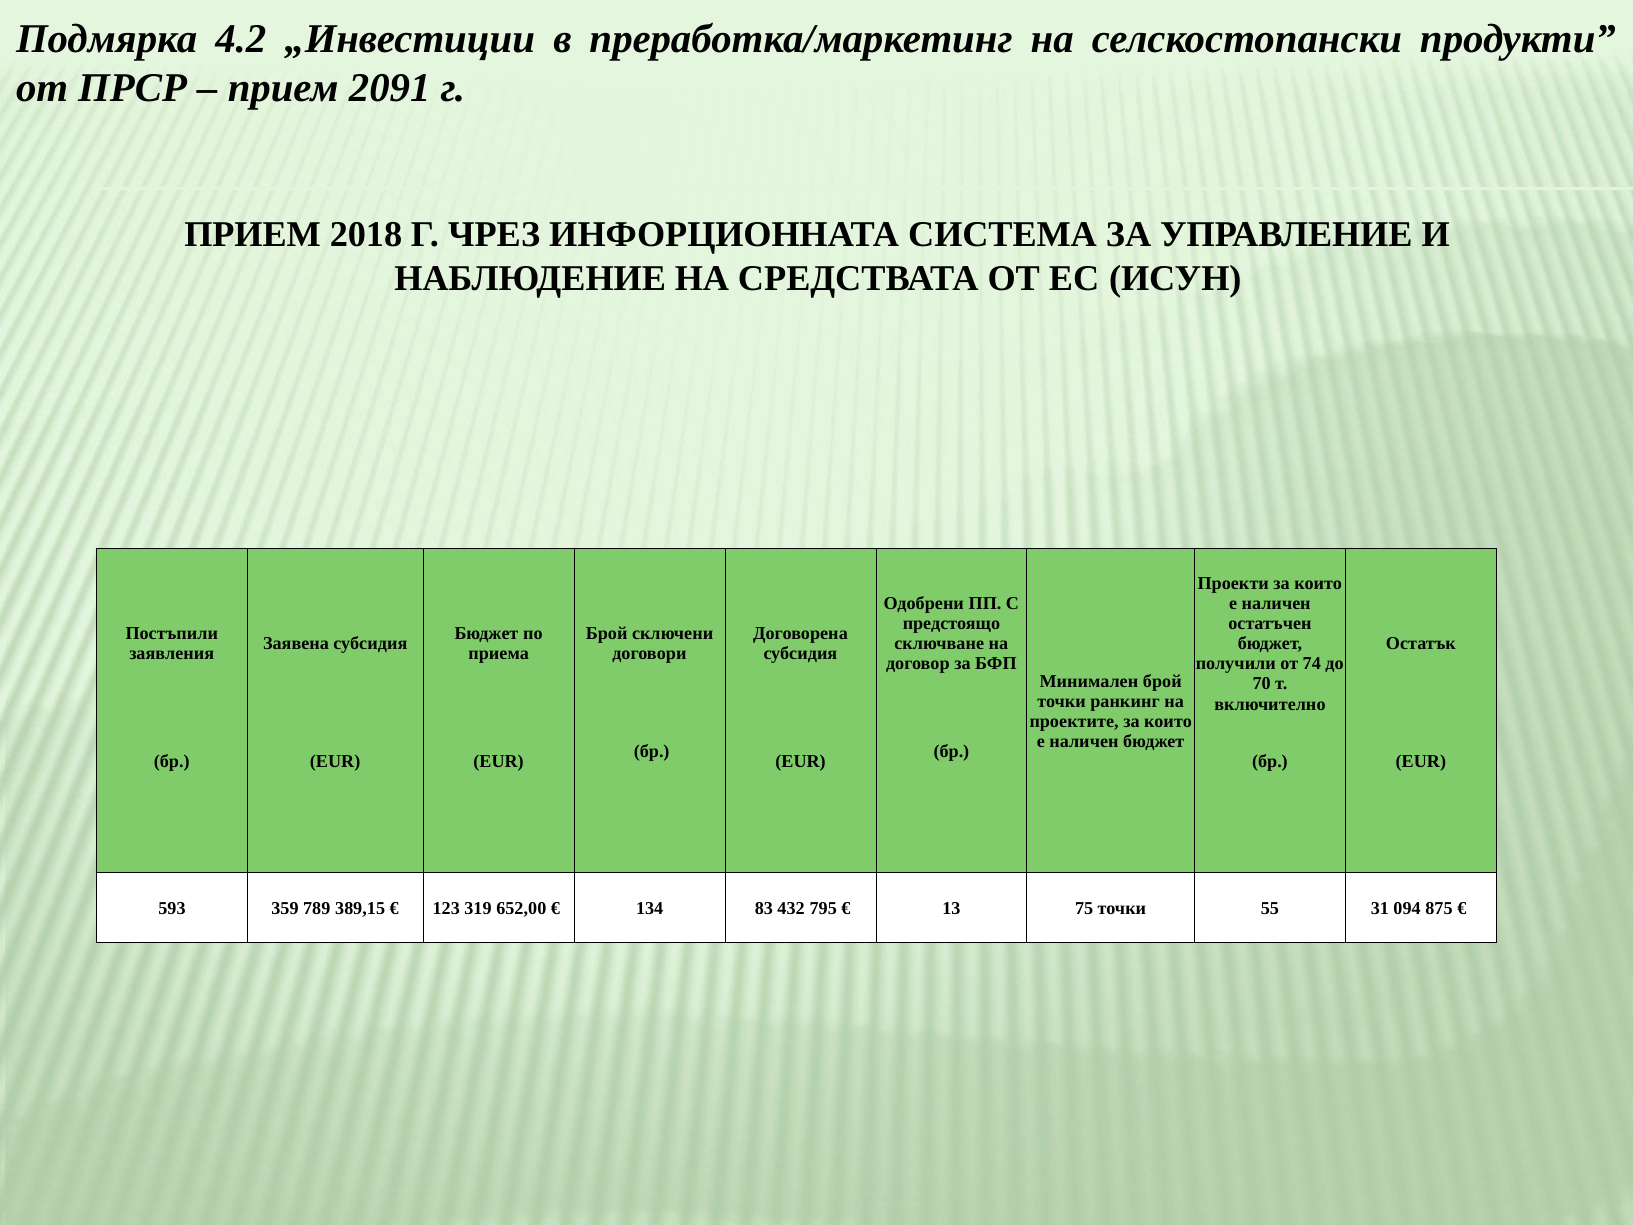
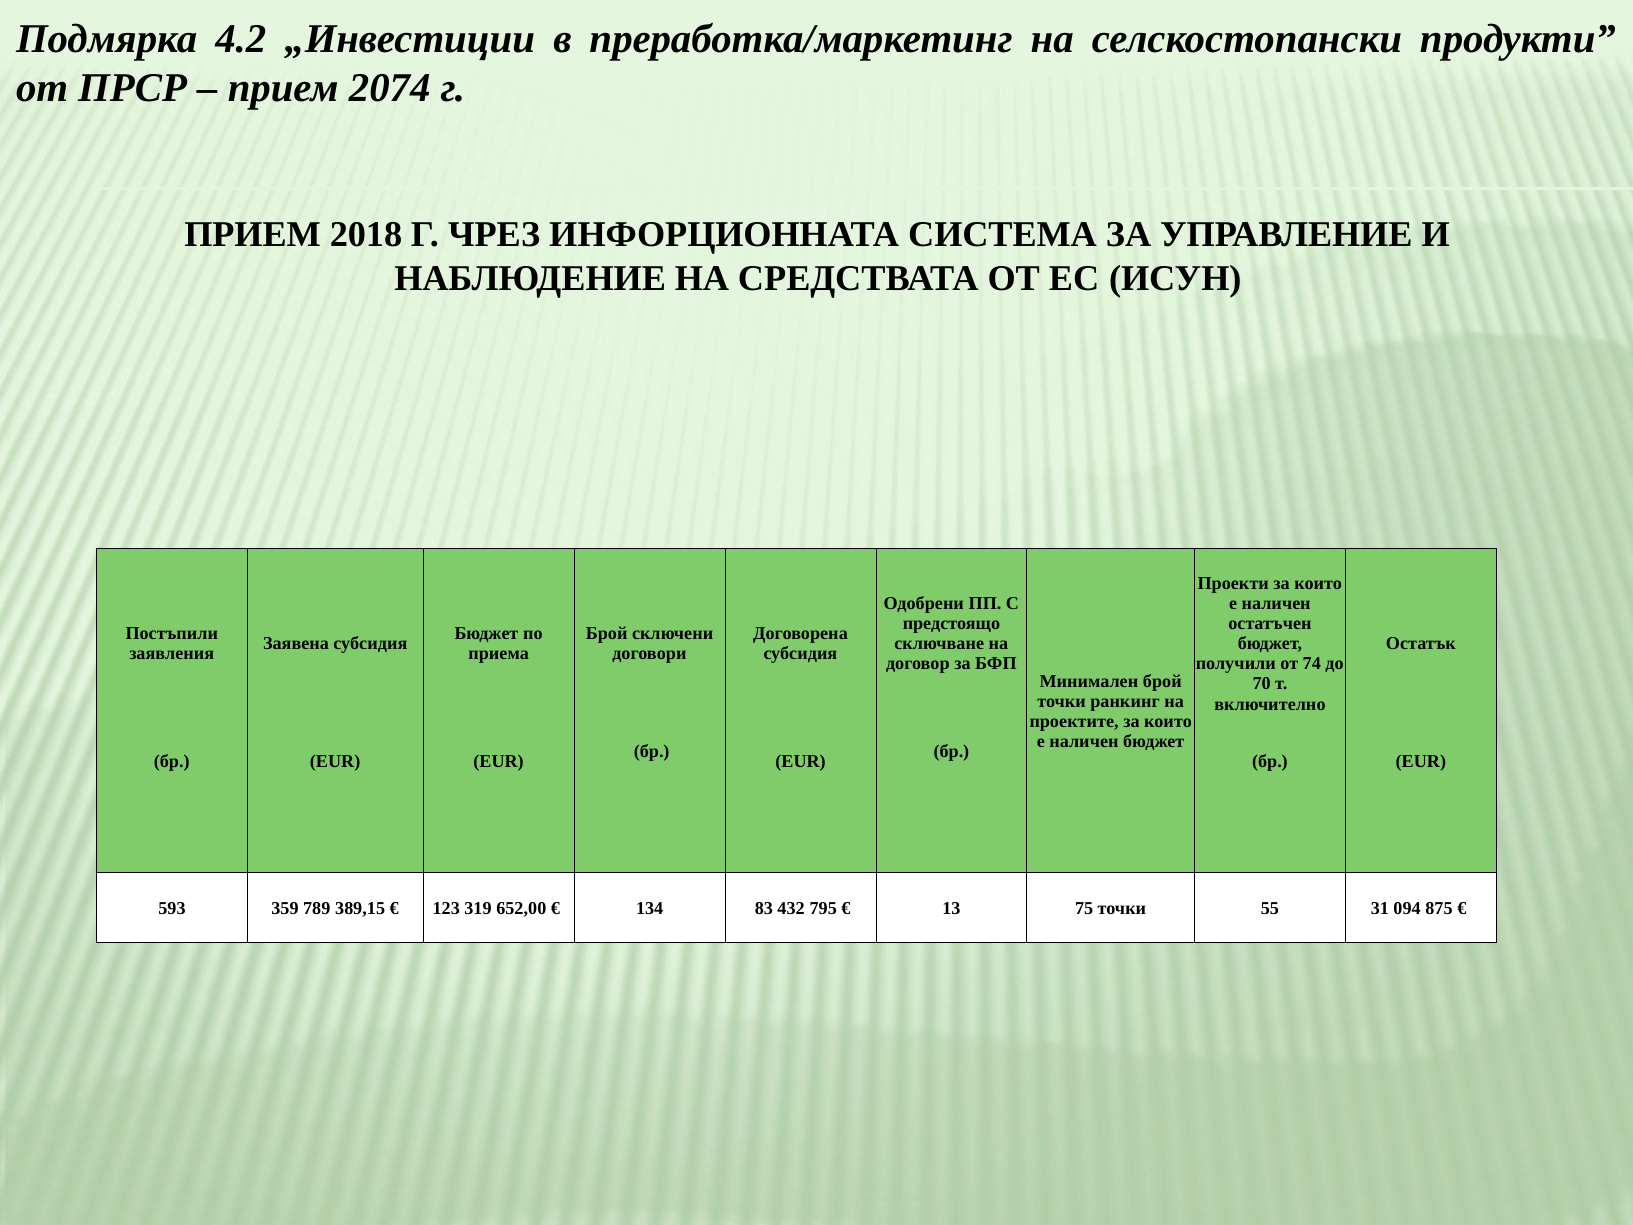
2091: 2091 -> 2074
